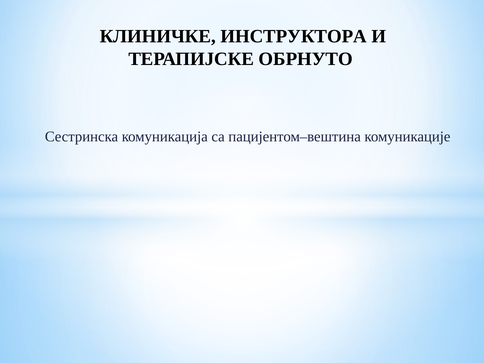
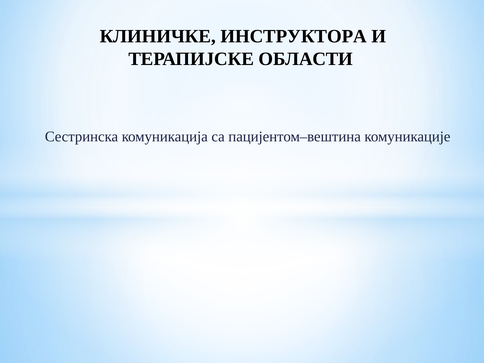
ОБРНУТО: ОБРНУТО -> ОБЛАСТИ
